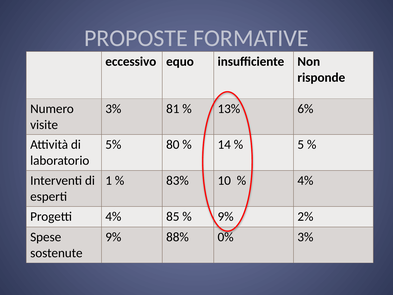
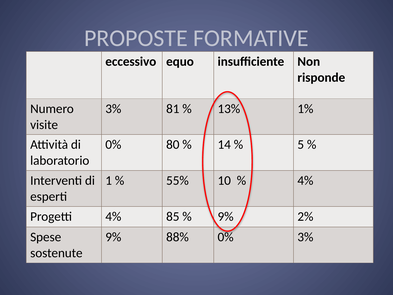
6%: 6% -> 1%
5% at (113, 145): 5% -> 0%
83%: 83% -> 55%
